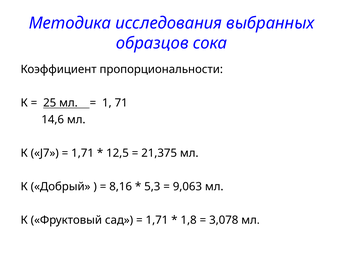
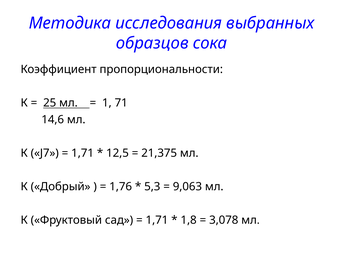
8,16: 8,16 -> 1,76
